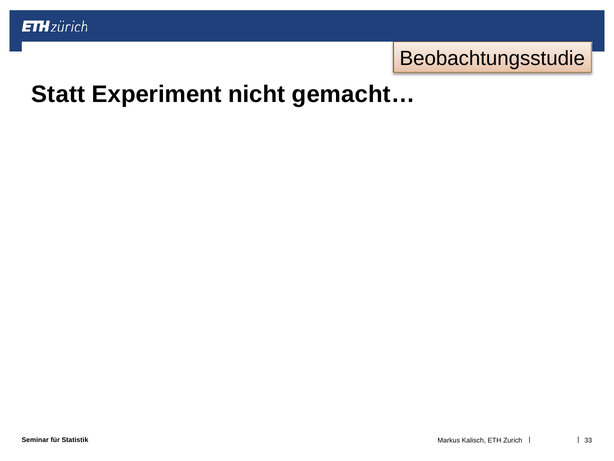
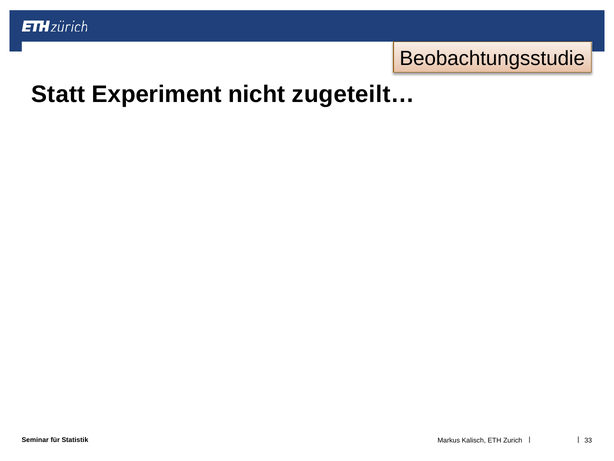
gemacht…: gemacht… -> zugeteilt…
